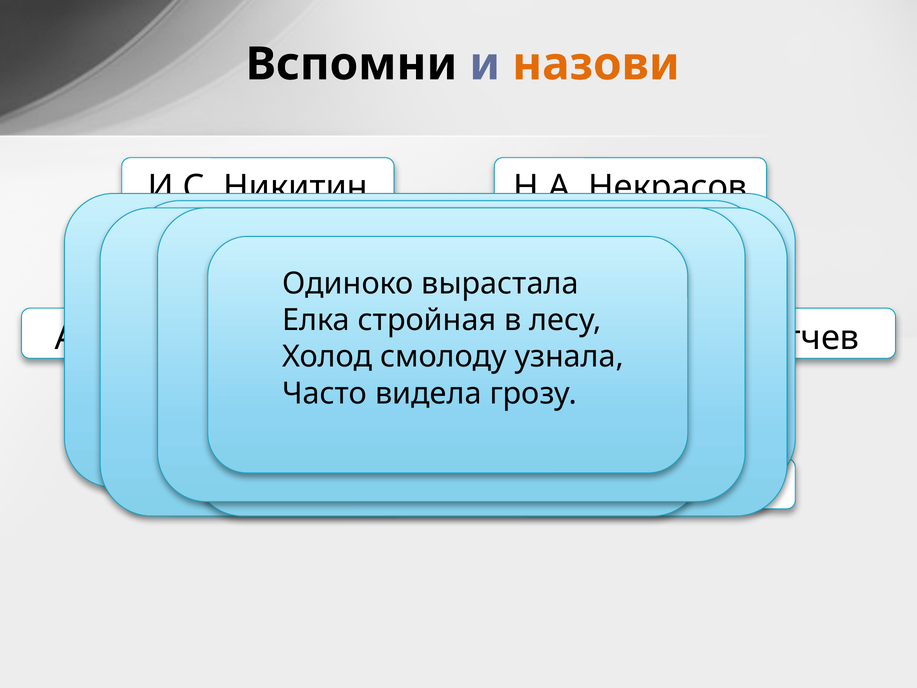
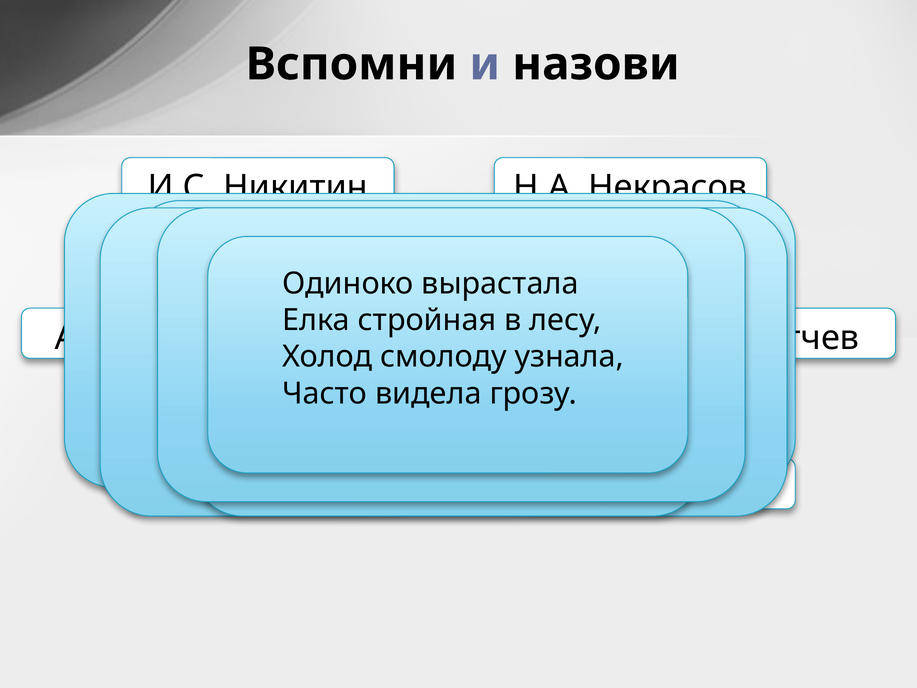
назови colour: orange -> black
